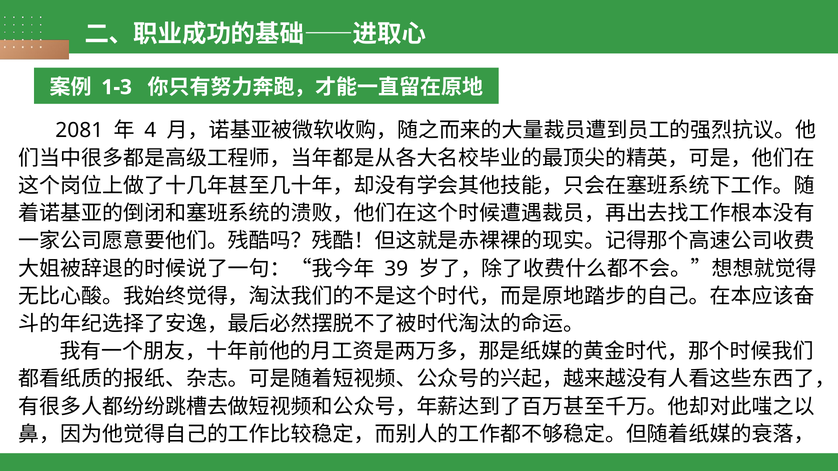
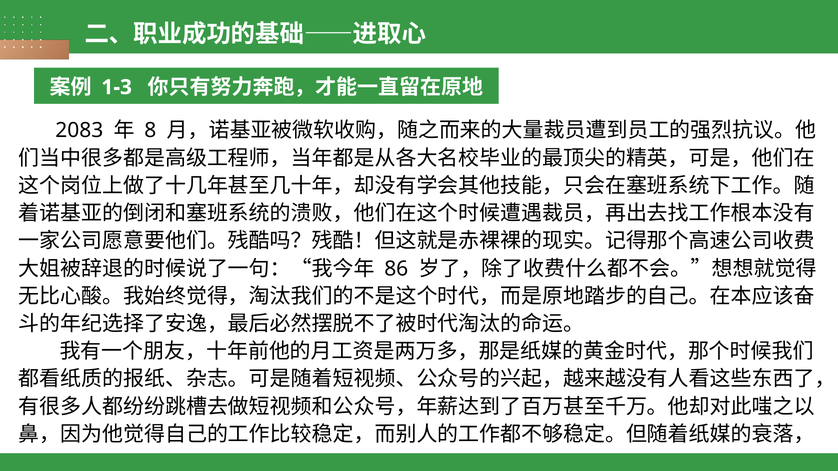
2081: 2081 -> 2083
4: 4 -> 8
39: 39 -> 86
